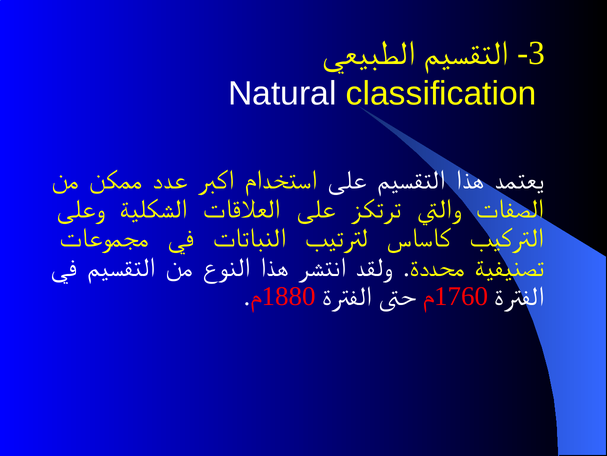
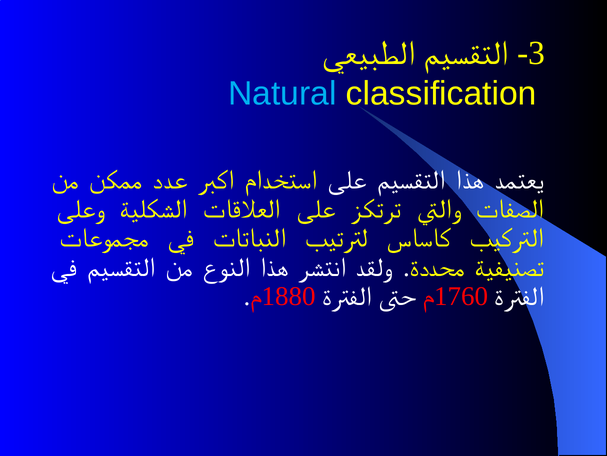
Natural colour: white -> light blue
